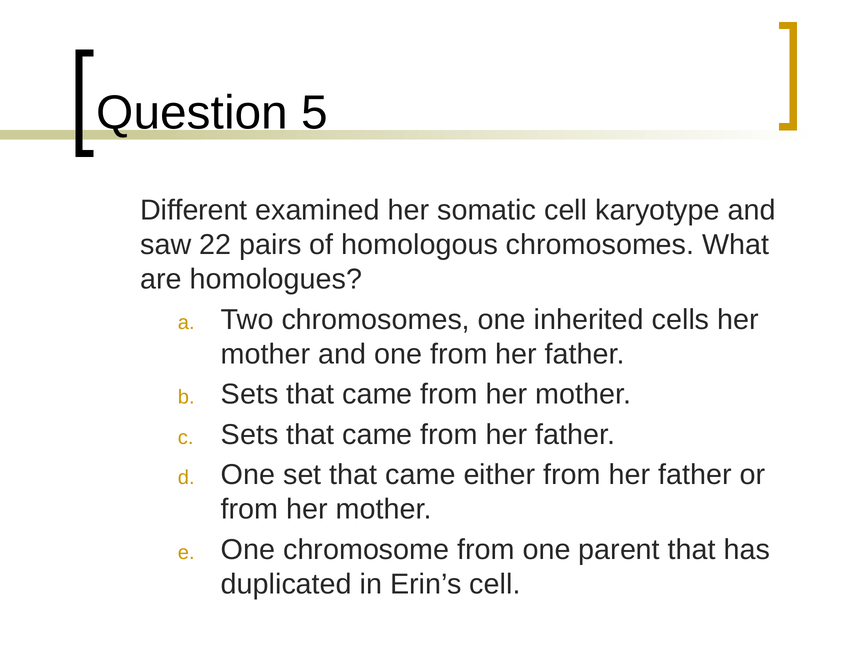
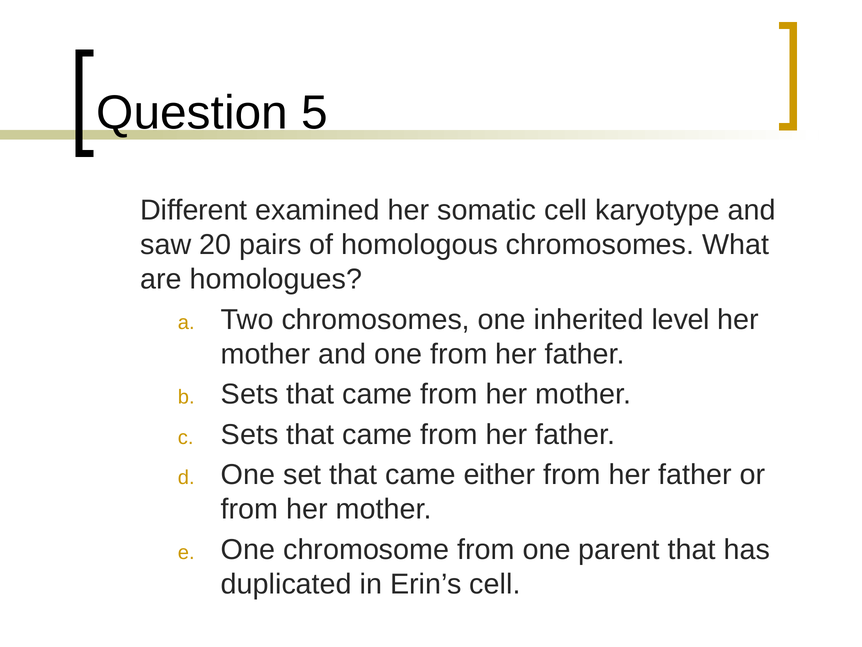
22: 22 -> 20
cells: cells -> level
